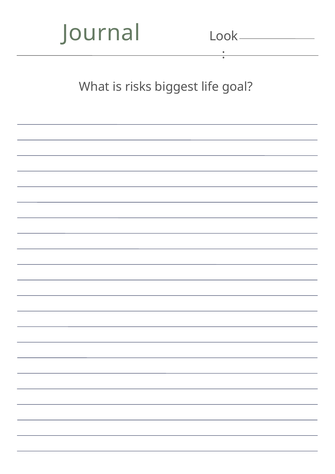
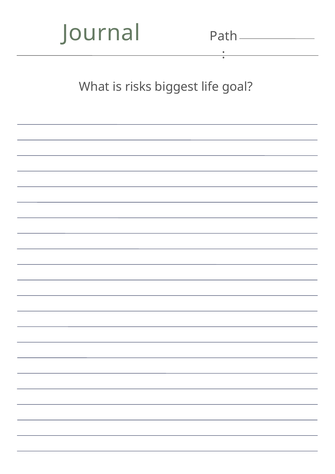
Look: Look -> Path
